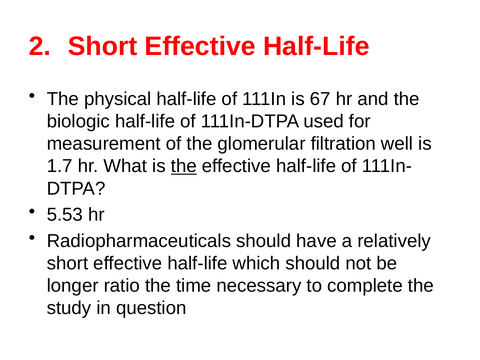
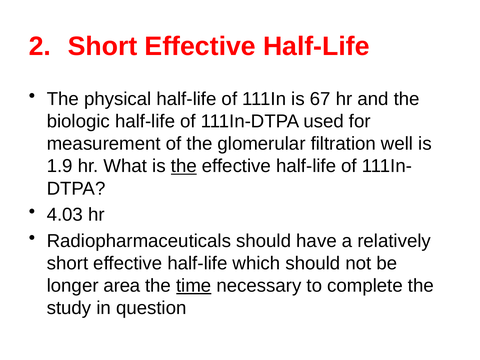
1.7: 1.7 -> 1.9
5.53: 5.53 -> 4.03
ratio: ratio -> area
time underline: none -> present
